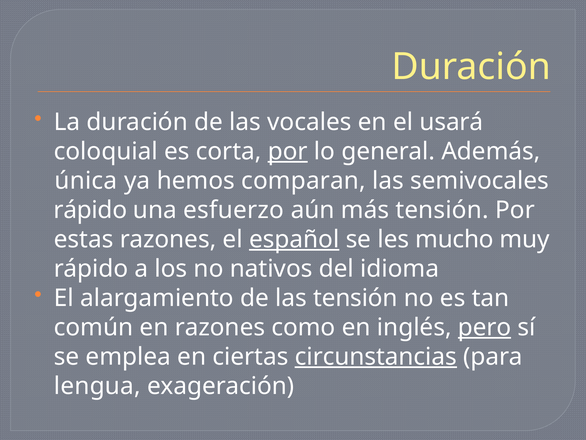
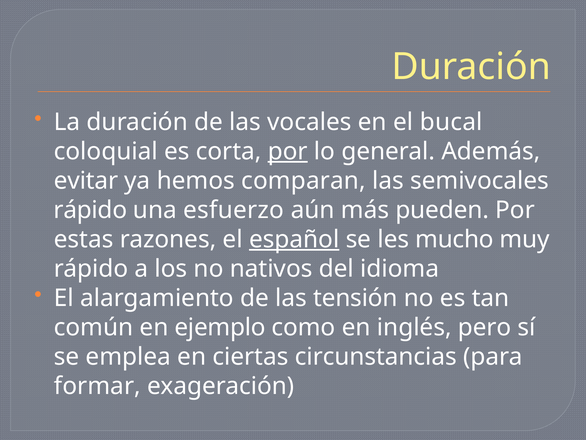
usará: usará -> bucal
única: única -> evitar
más tensión: tensión -> pueden
en razones: razones -> ejemplo
pero underline: present -> none
circunstancias underline: present -> none
lengua: lengua -> formar
